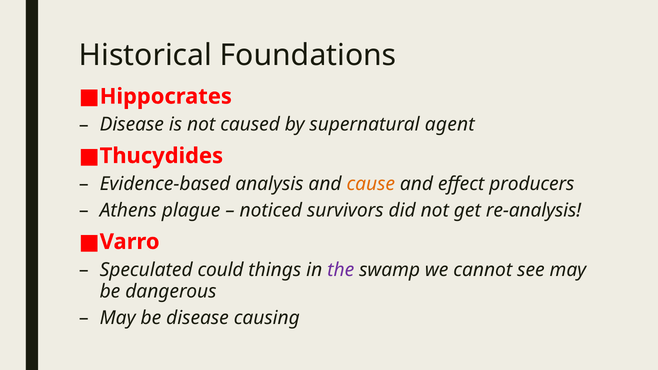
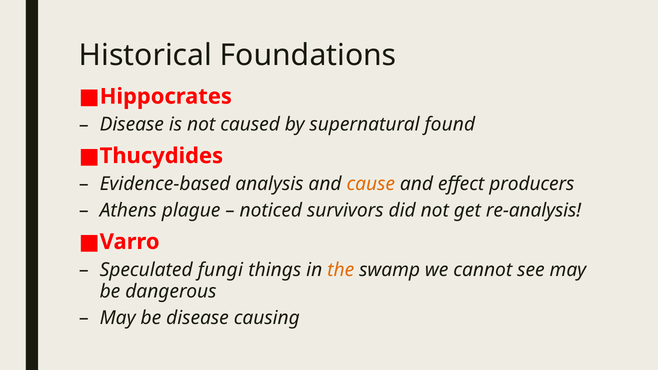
agent: agent -> found
could: could -> fungi
the colour: purple -> orange
